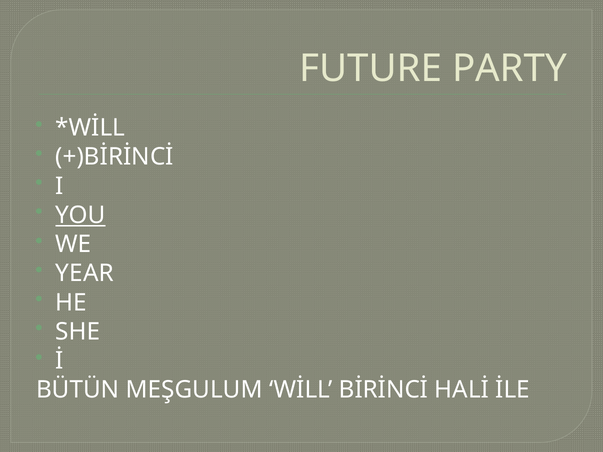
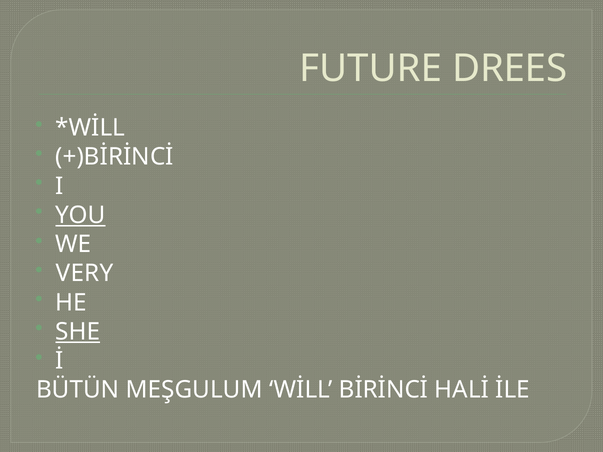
PARTY: PARTY -> DREES
YEAR: YEAR -> VERY
SHE underline: none -> present
